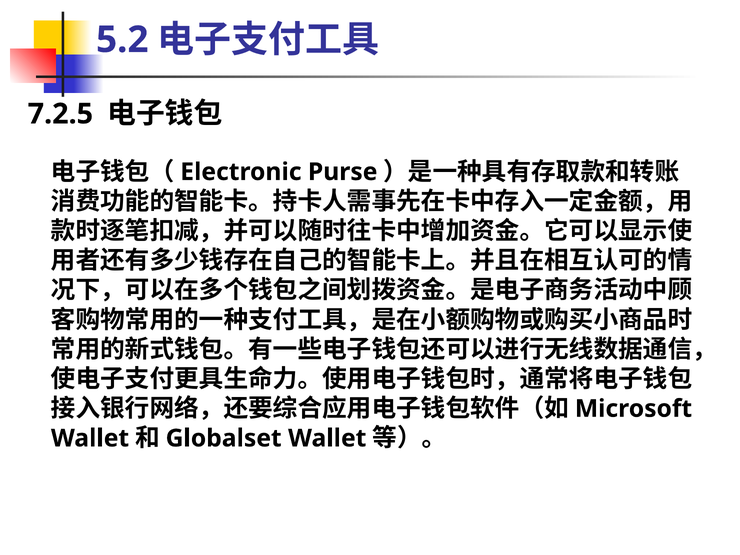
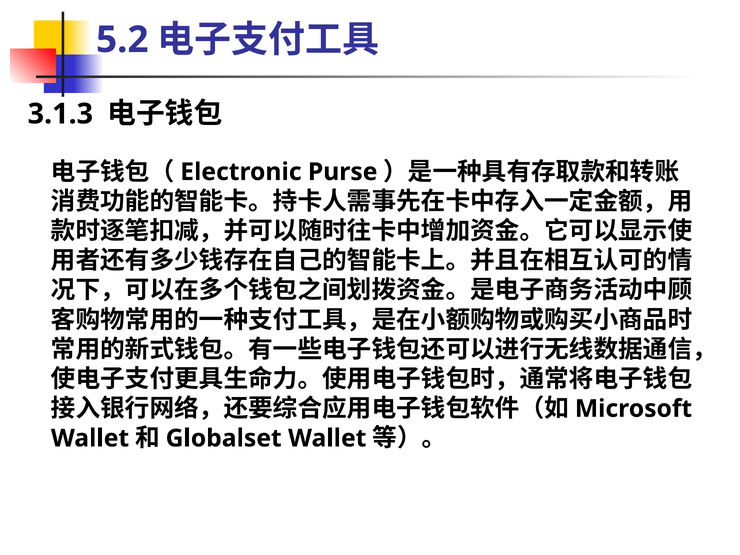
7.2.5: 7.2.5 -> 3.1.3
